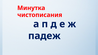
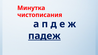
падеж underline: none -> present
